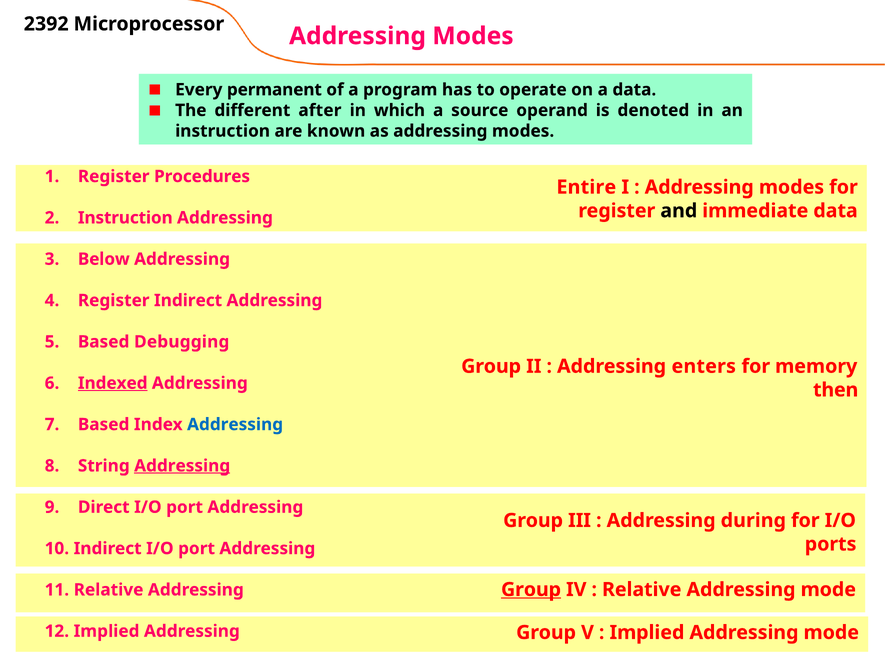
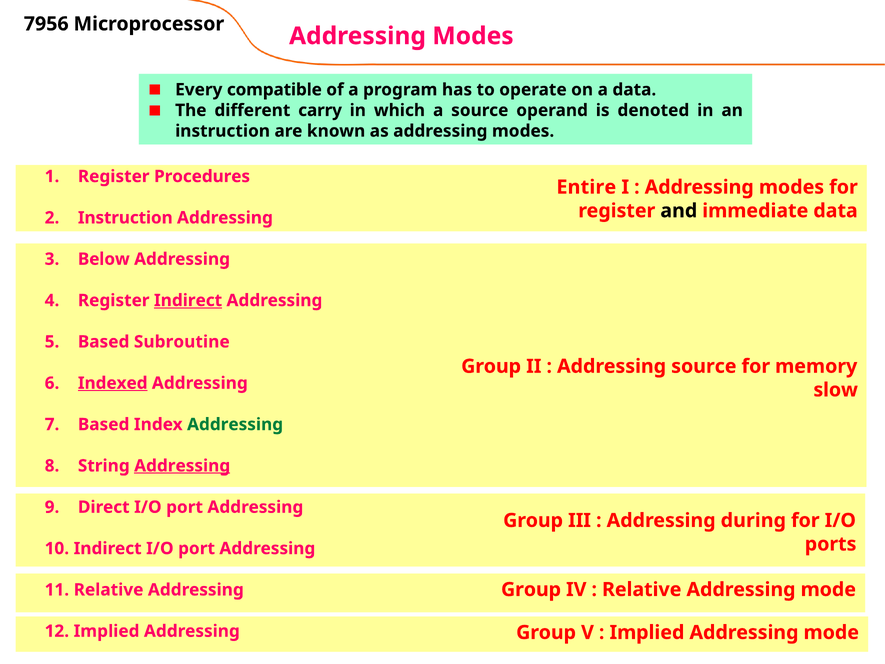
2392: 2392 -> 7956
permanent: permanent -> compatible
after: after -> carry
Indirect at (188, 300) underline: none -> present
Debugging: Debugging -> Subroutine
Addressing enters: enters -> source
then: then -> slow
Addressing at (235, 424) colour: blue -> green
Group at (531, 589) underline: present -> none
